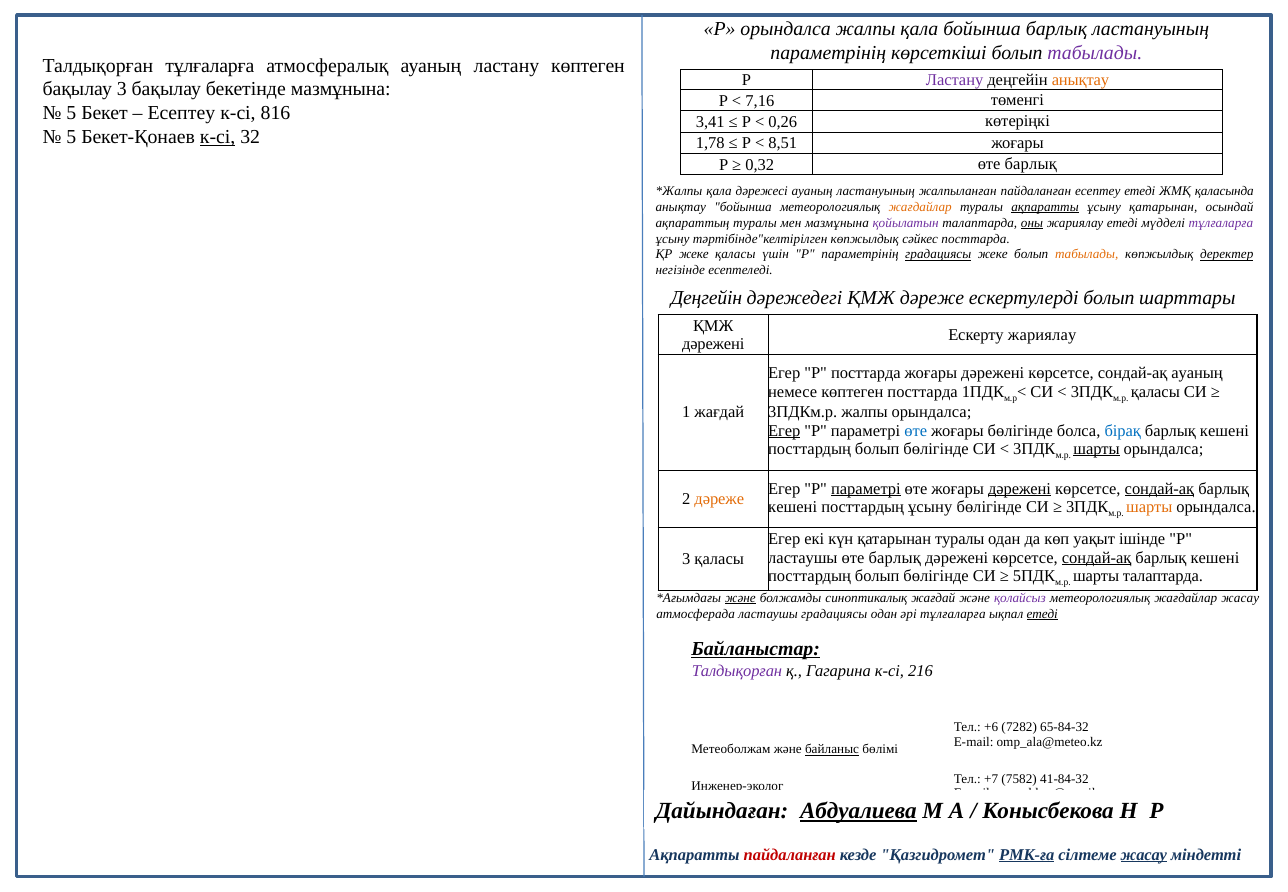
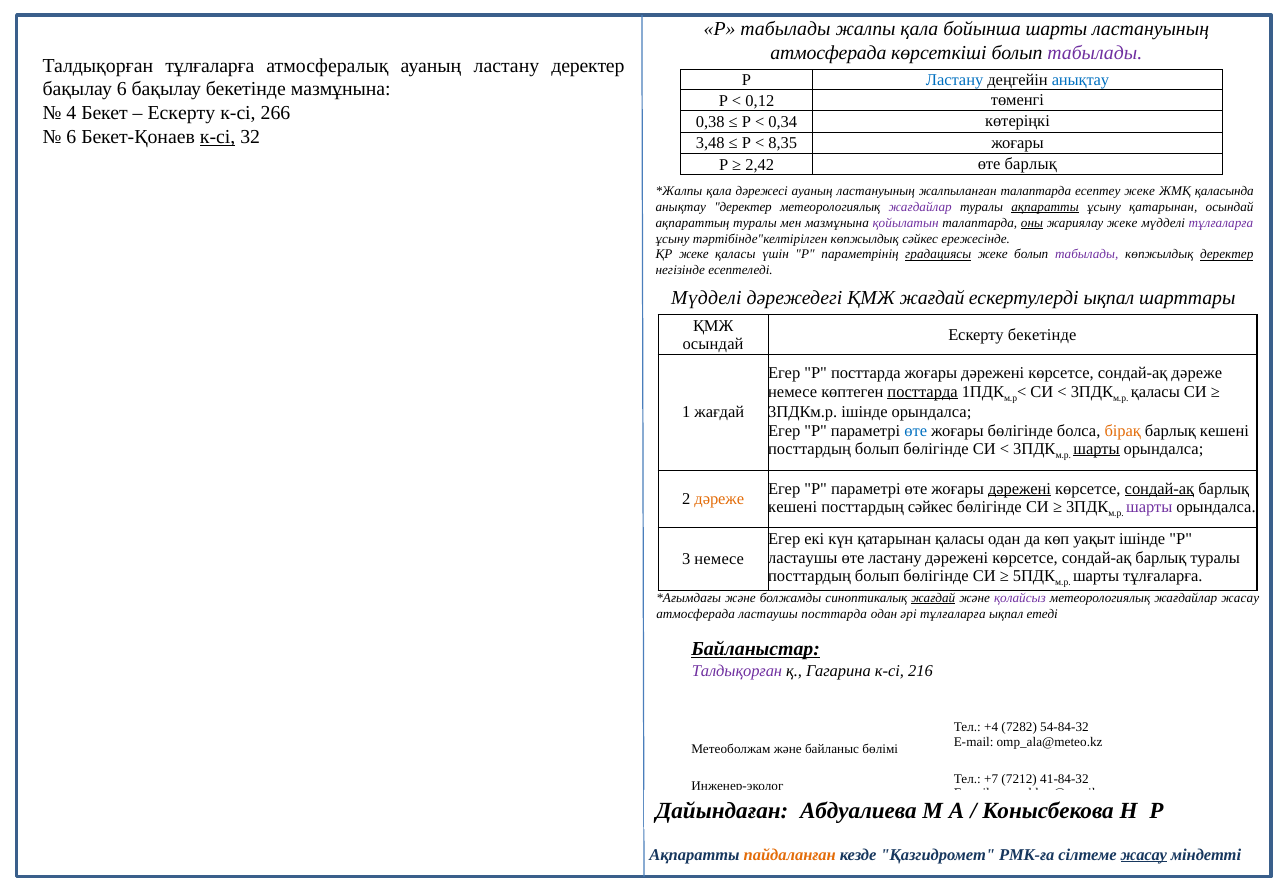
Р орындалса: орындалса -> табылады
бойынша барлық: барлық -> шарты
параметрінің at (828, 53): параметрінің -> атмосферада
ластану көптеген: көптеген -> деректер
Ластану at (955, 80) colour: purple -> blue
анықтау at (1080, 80) colour: orange -> blue
бақылау 3: 3 -> 6
7,16: 7,16 -> 0,12
5 at (71, 113): 5 -> 4
Есептеу at (181, 113): Есептеу -> Ескерту
816: 816 -> 266
3,41: 3,41 -> 0,38
0,26: 0,26 -> 0,34
5 at (71, 137): 5 -> 6
1,78: 1,78 -> 3,48
8,51: 8,51 -> 8,35
0,32: 0,32 -> 2,42
жалпыланған пайдаланған: пайдаланған -> талаптарда
есептеу етеді: етеді -> жеке
анықтау бойынша: бойынша -> деректер
жағдайлар at (920, 207) colour: orange -> purple
жариялау етеді: етеді -> жеке
сәйкес посттарда: посттарда -> ережесінде
табылады at (1087, 254) colour: orange -> purple
Деңгейін at (707, 298): Деңгейін -> Мүдделі
ҚМЖ дәреже: дәреже -> жағдай
ескертулерді болып: болып -> ықпал
Ескерту жариялау: жариялау -> бекетінде
дәрежені at (713, 344): дәрежені -> осындай
сондай-ақ ауаның: ауаның -> дәреже
посттарда at (923, 391) underline: none -> present
3ПДКм.р жалпы: жалпы -> ішінде
Егер at (784, 430) underline: present -> none
бірақ colour: blue -> orange
параметрі at (866, 488) underline: present -> none
посттардың ұсыну: ұсыну -> сәйкес
шарты at (1149, 507) colour: orange -> purple
қатарынан туралы: туралы -> қаласы
барлық at (895, 558): барлық -> ластану
сондай-ақ at (1097, 558) underline: present -> none
кешені at (1215, 558): кешені -> туралы
3 қаласы: қаласы -> немесе
шарты талаптарда: талаптарда -> тұлғаларға
және at (740, 598) underline: present -> none
жағдай at (933, 598) underline: none -> present
ластаушы градациясы: градациясы -> посттарда
етеді at (1042, 614) underline: present -> none
+6: +6 -> +4
65-84-32: 65-84-32 -> 54-84-32
байланыс underline: present -> none
7582: 7582 -> 7212
Абдуалиева underline: present -> none
пайдаланған at (790, 854) colour: red -> orange
РМК-ға underline: present -> none
